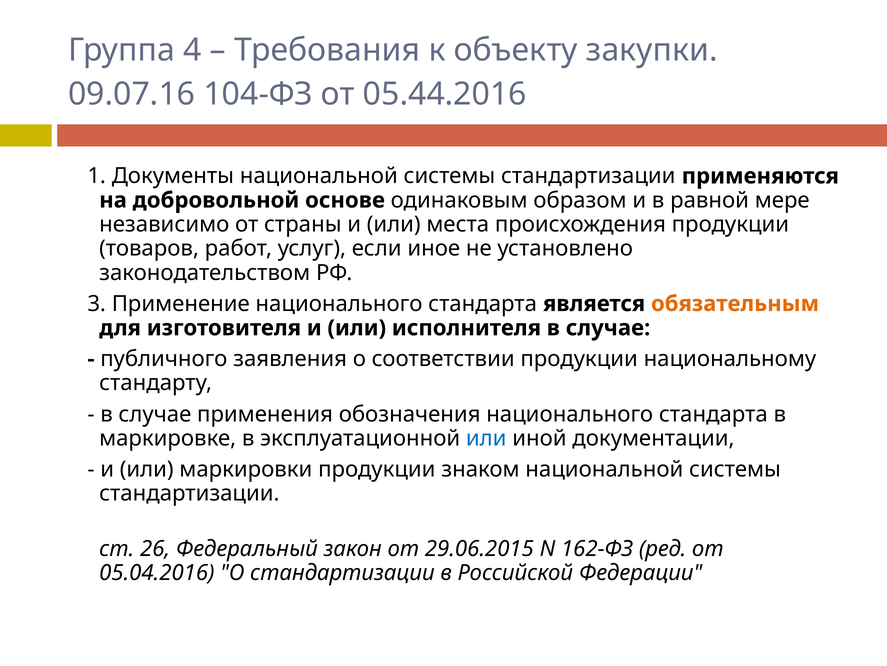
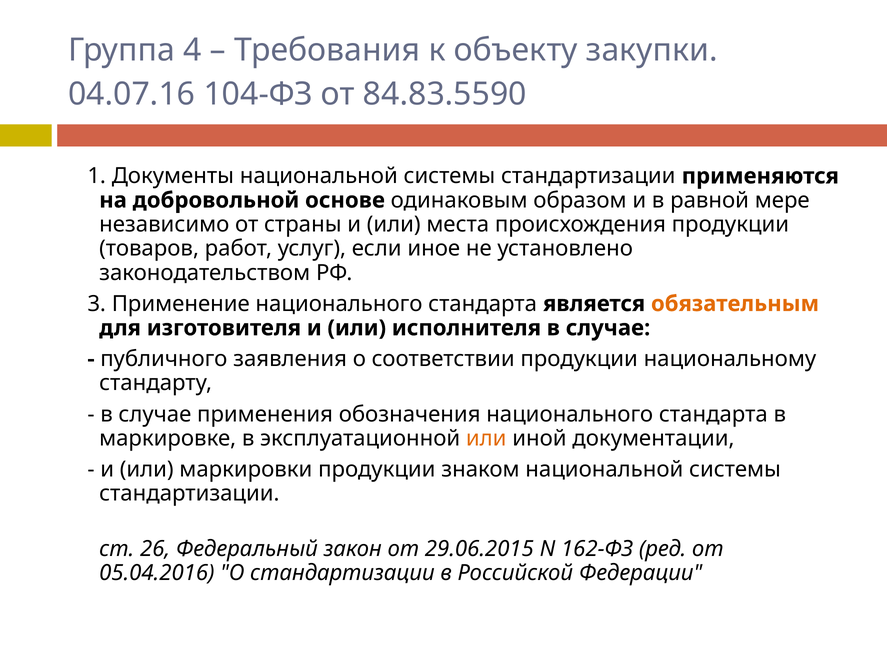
09.07.16: 09.07.16 -> 04.07.16
05.44.2016: 05.44.2016 -> 84.83.5590
или at (486, 438) colour: blue -> orange
